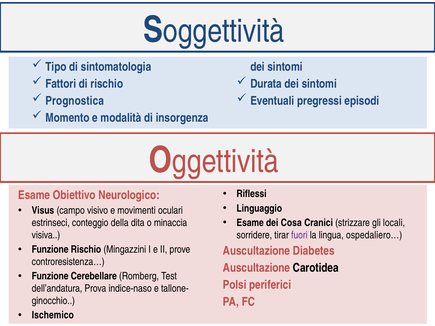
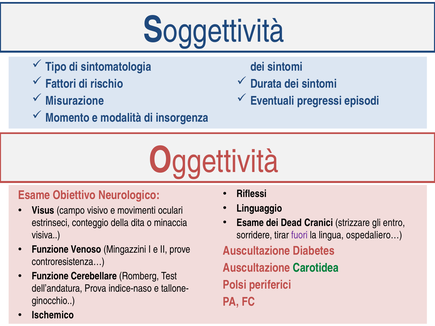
Prognostica: Prognostica -> Misurazione
Cosa: Cosa -> Dead
locali: locali -> entro
Funzione Rischio: Rischio -> Venoso
Carotidea colour: black -> green
